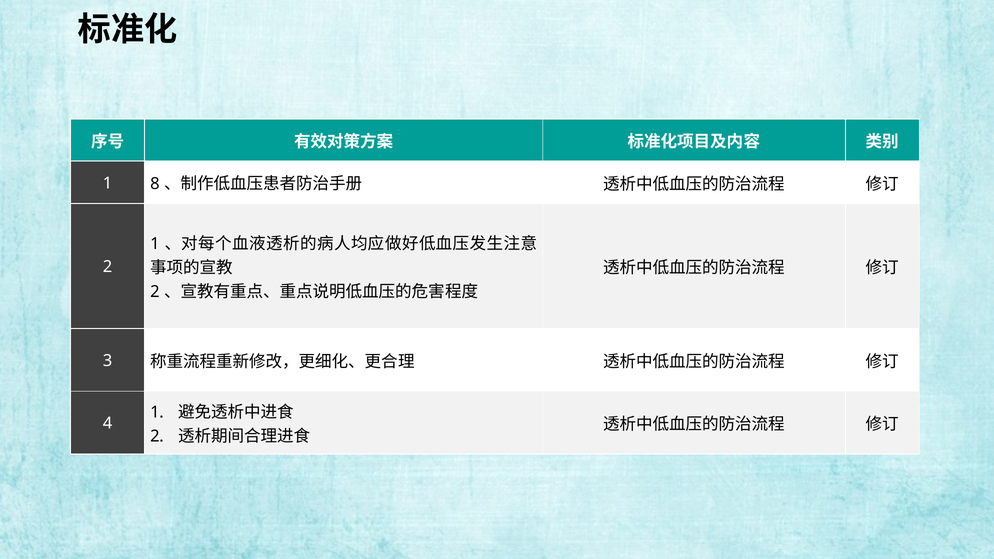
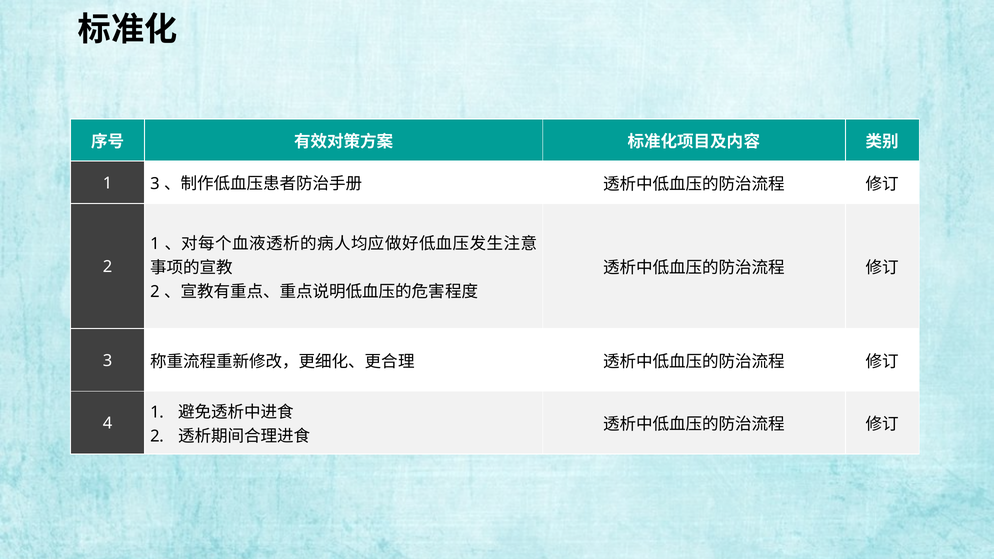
1 8: 8 -> 3
